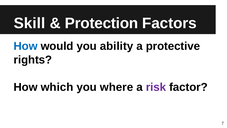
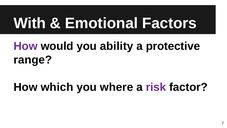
Skill: Skill -> With
Protection: Protection -> Emotional
How at (26, 46) colour: blue -> purple
rights: rights -> range
